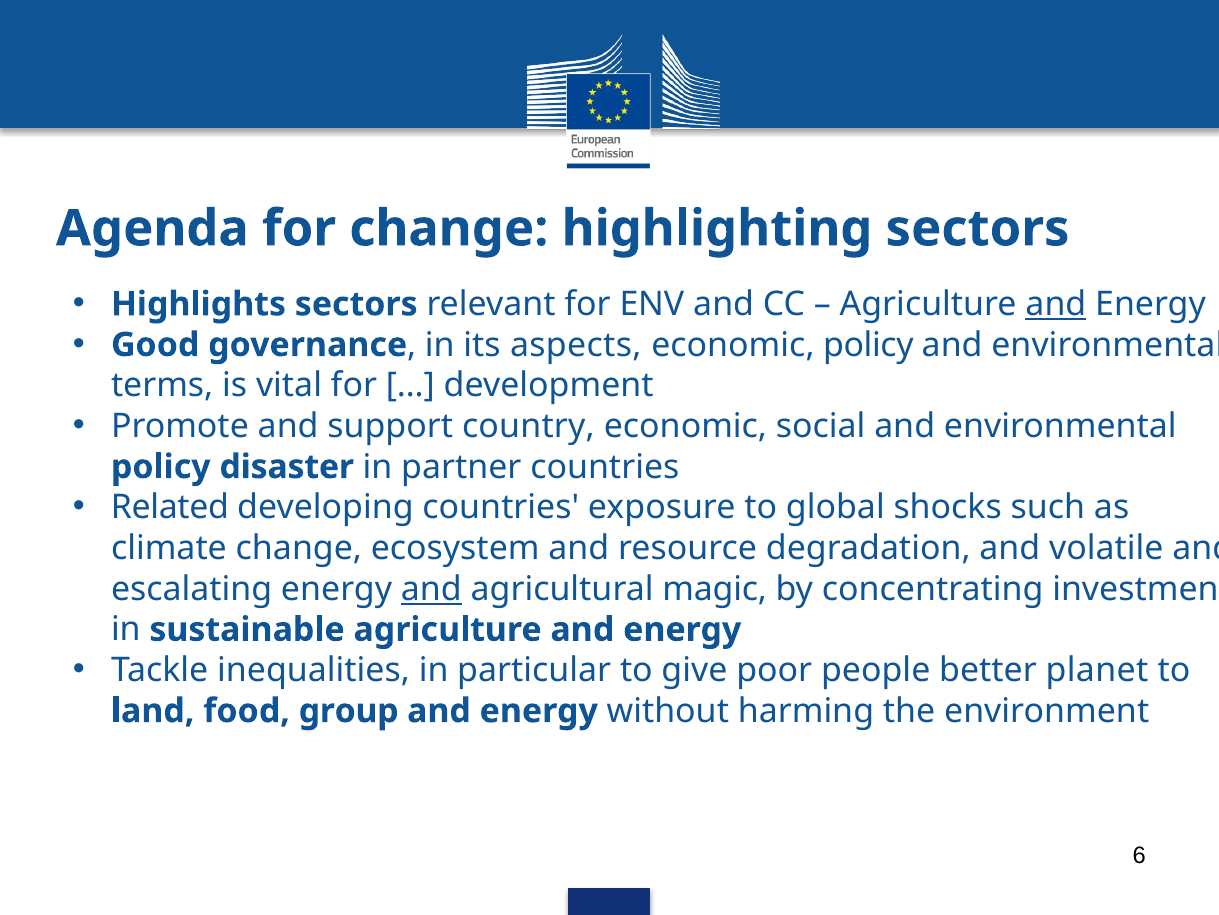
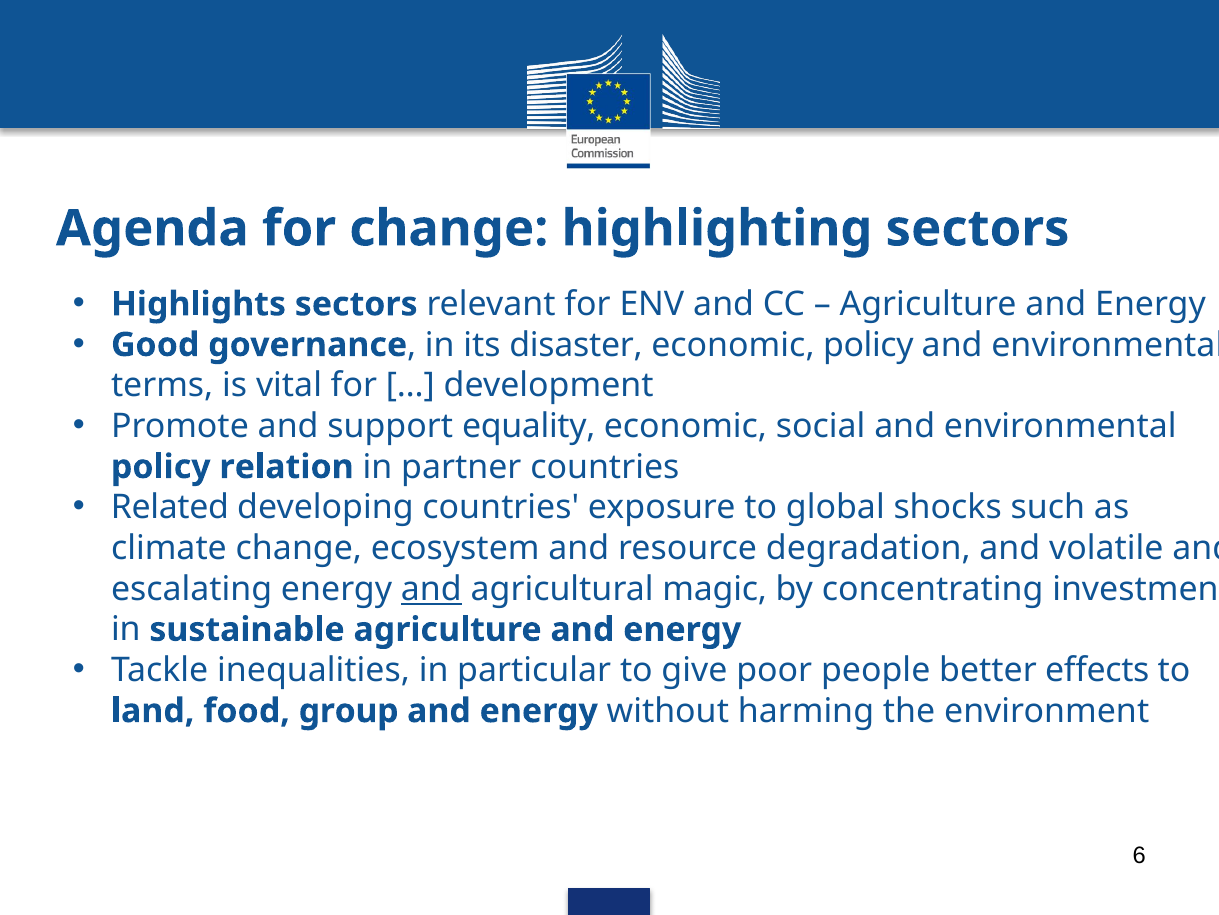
and at (1056, 304) underline: present -> none
aspects: aspects -> disaster
country: country -> equality
disaster: disaster -> relation
planet: planet -> effects
